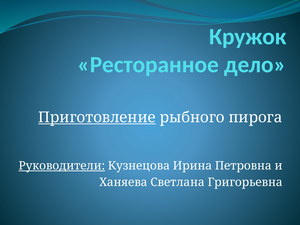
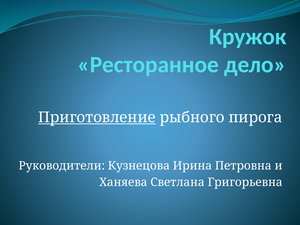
Руководители underline: present -> none
